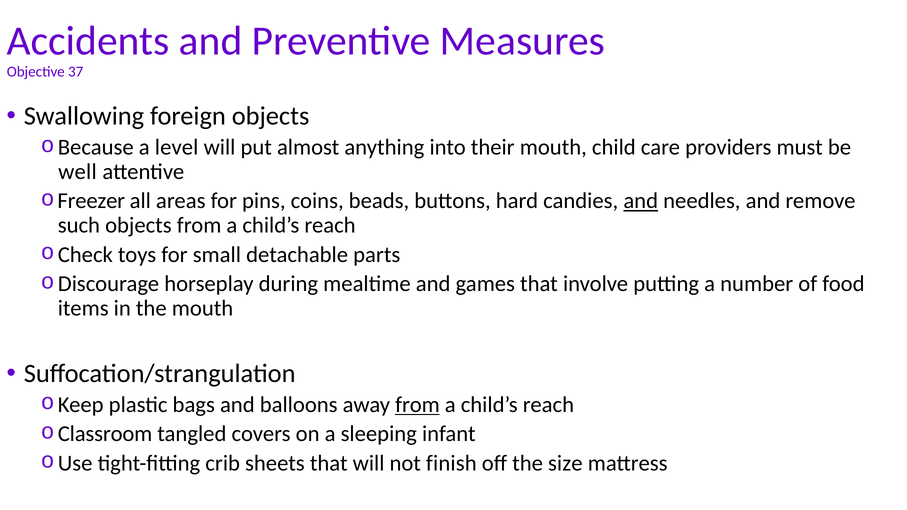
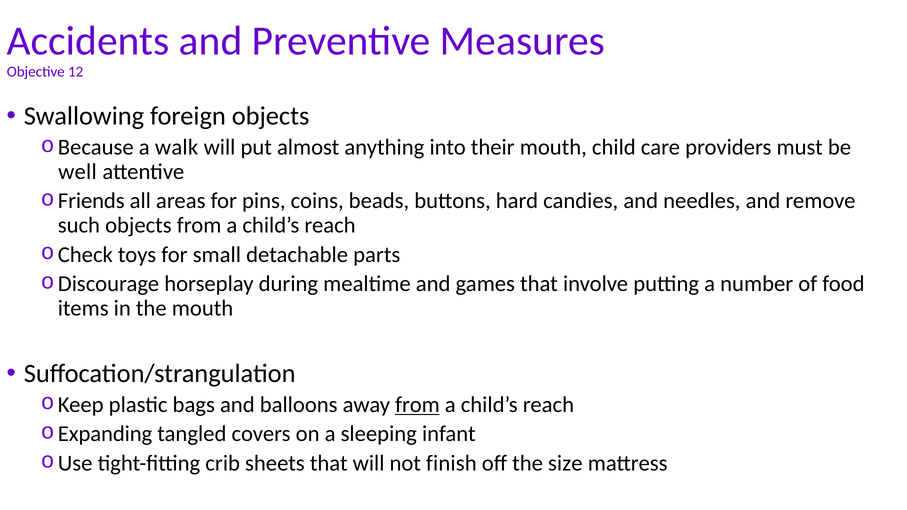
37: 37 -> 12
level: level -> walk
Freezer: Freezer -> Friends
and at (641, 201) underline: present -> none
Classroom: Classroom -> Expanding
